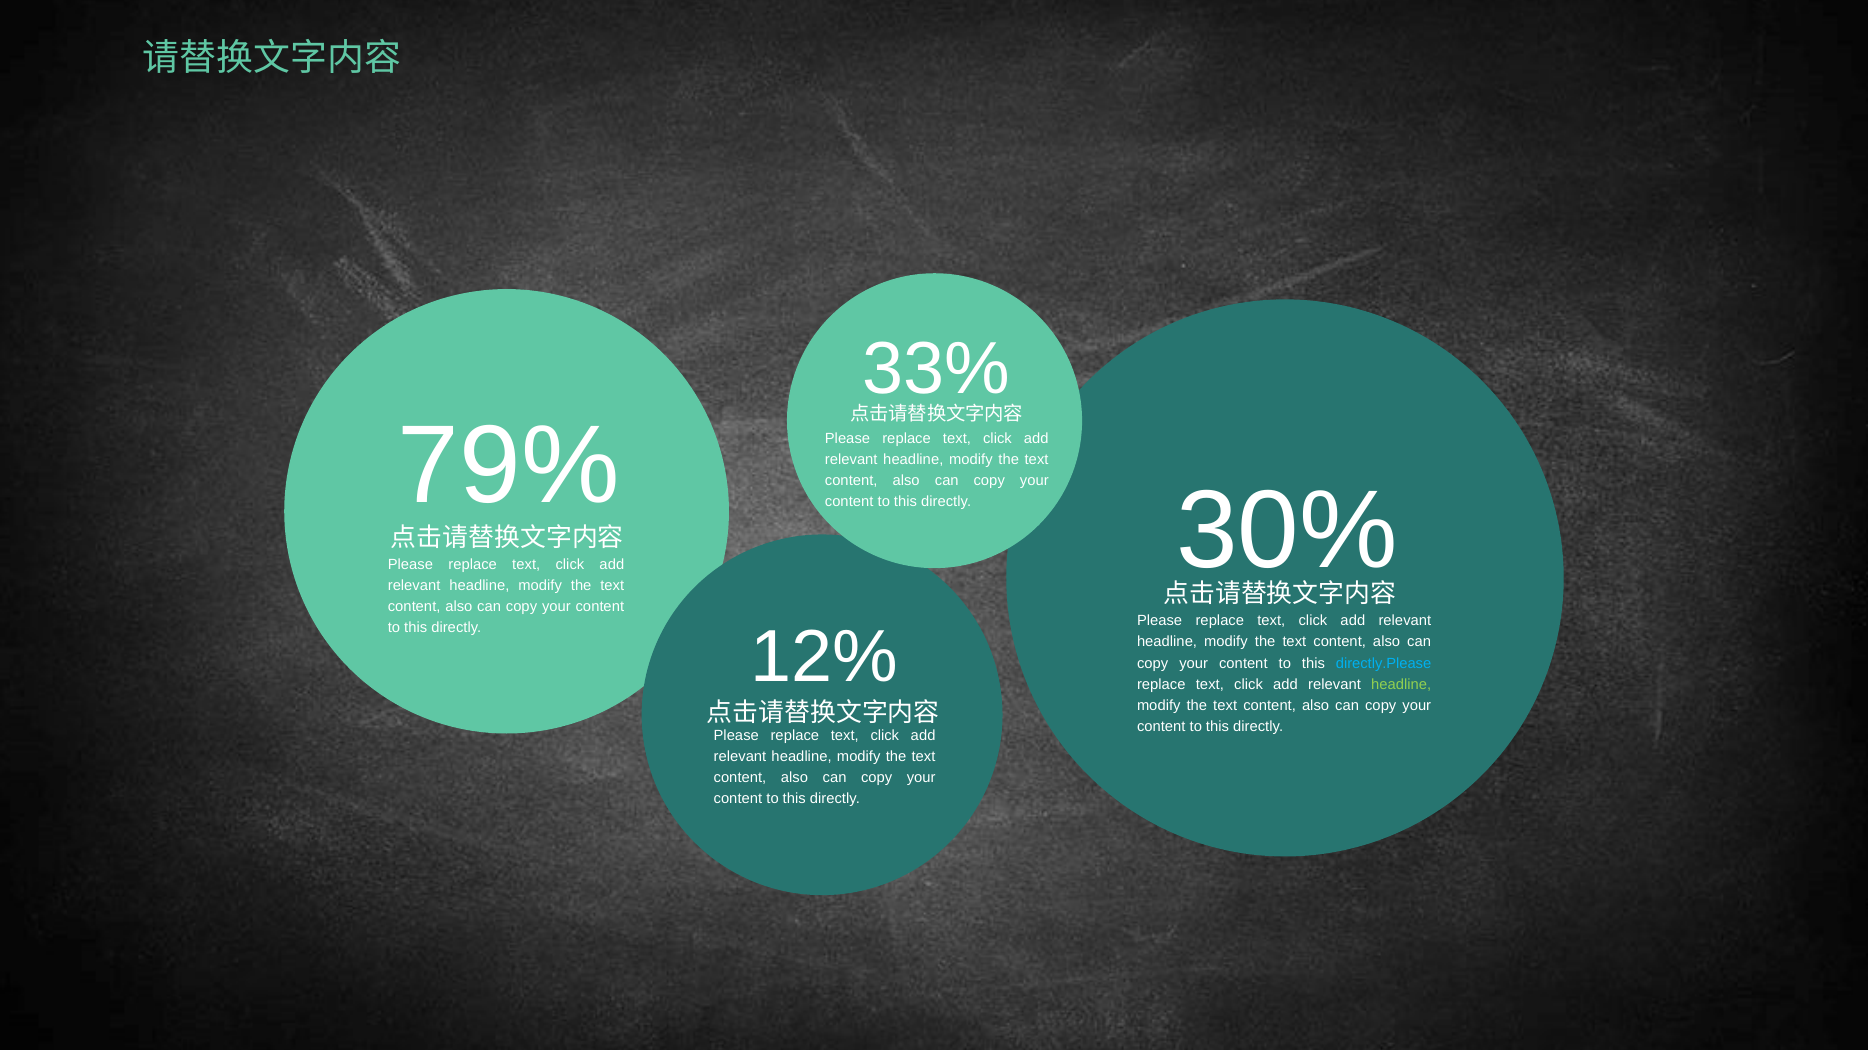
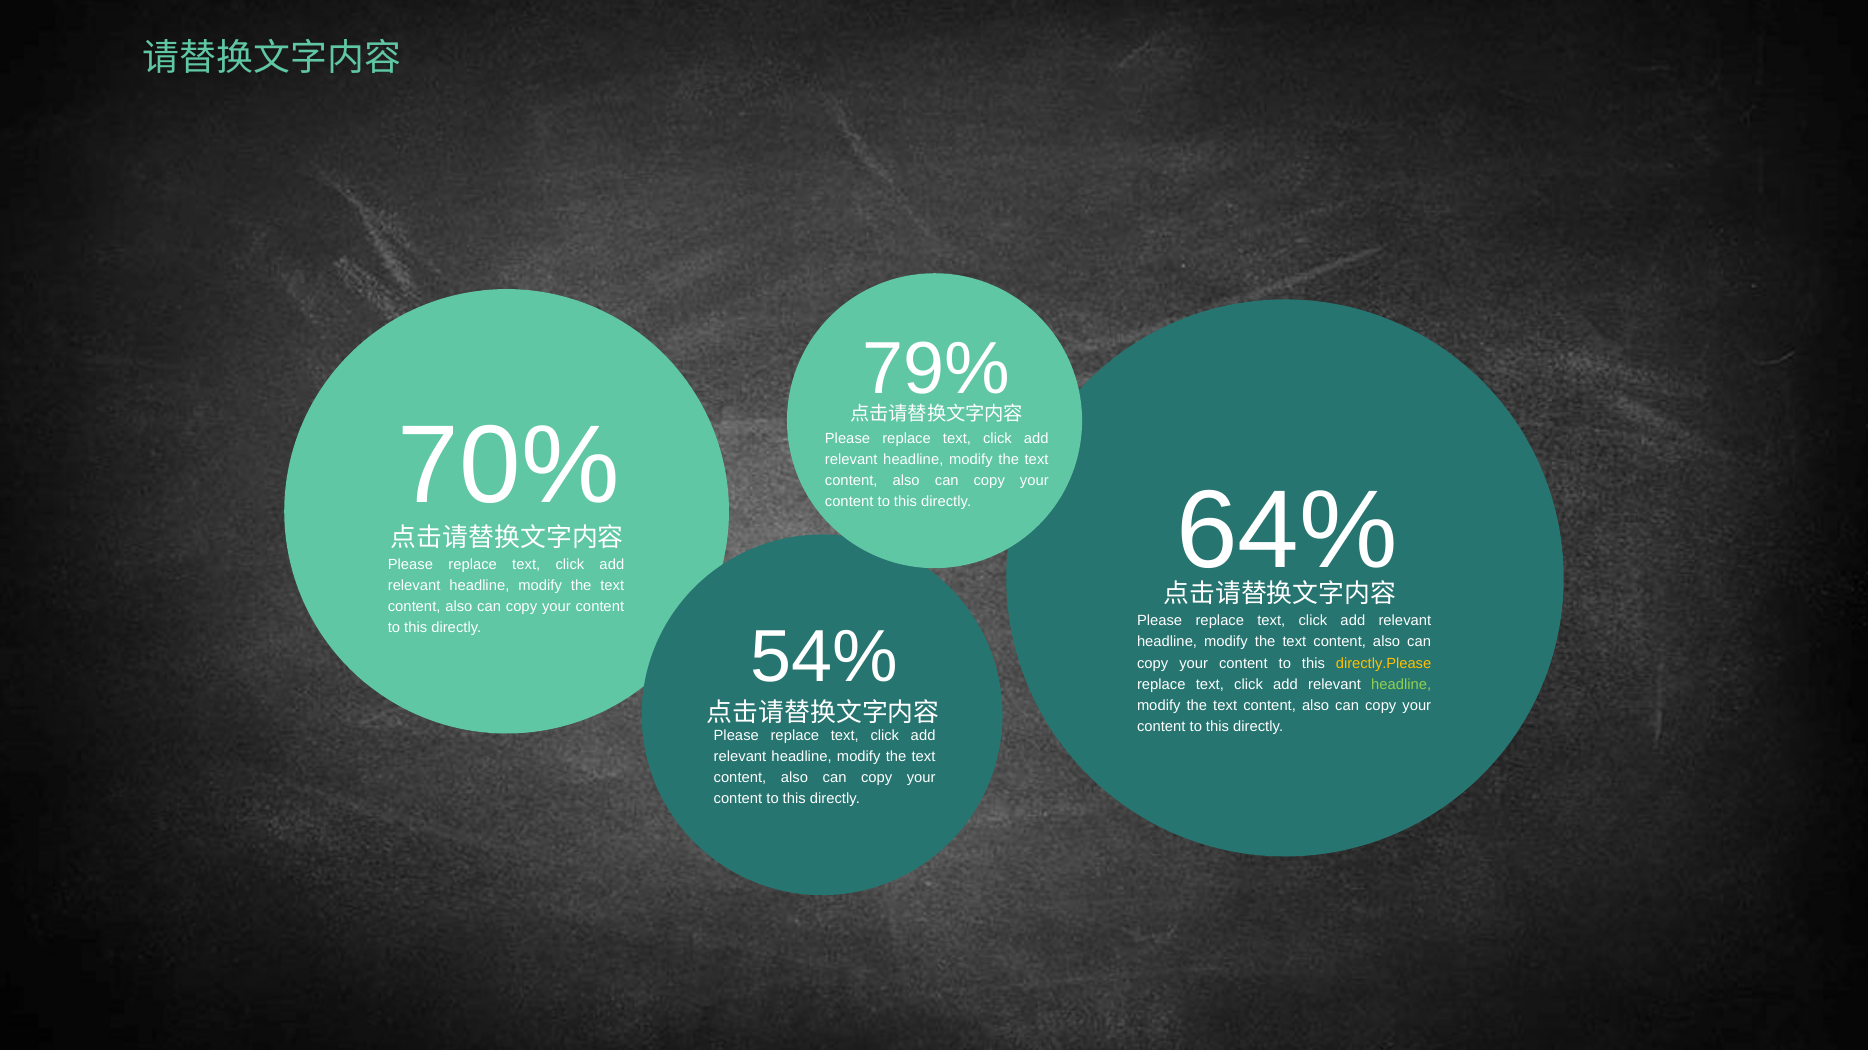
33%: 33% -> 79%
79%: 79% -> 70%
30%: 30% -> 64%
12%: 12% -> 54%
directly.Please colour: light blue -> yellow
